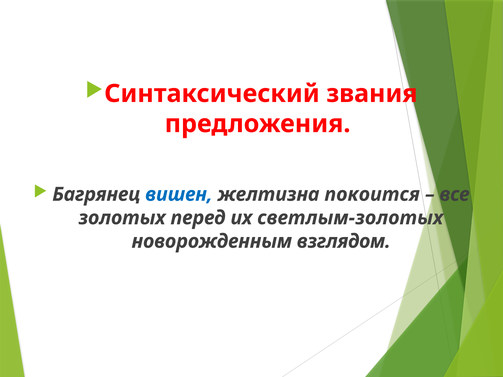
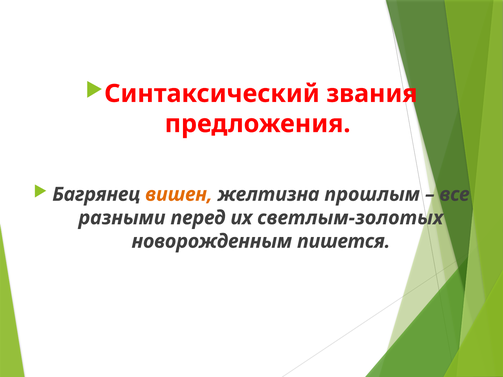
вишен colour: blue -> orange
покоится: покоится -> прошлым
золотых: золотых -> разными
взглядом: взглядом -> пишется
